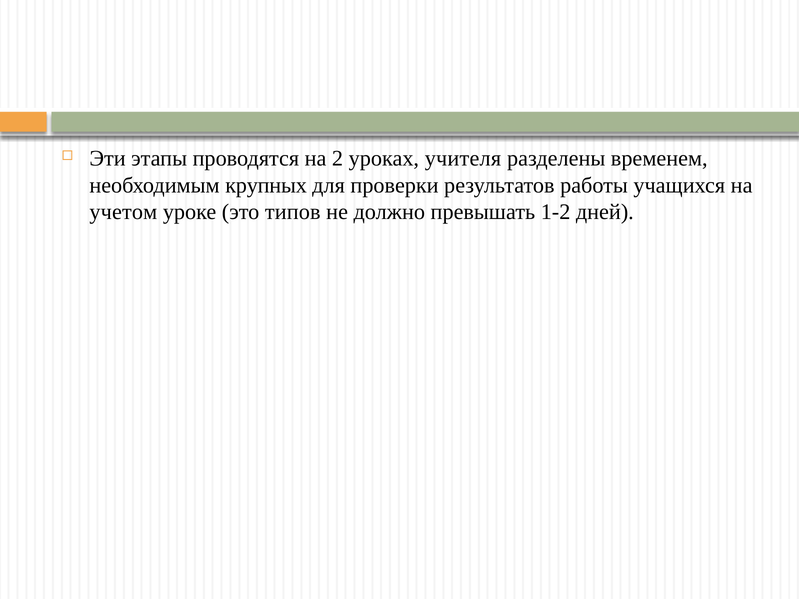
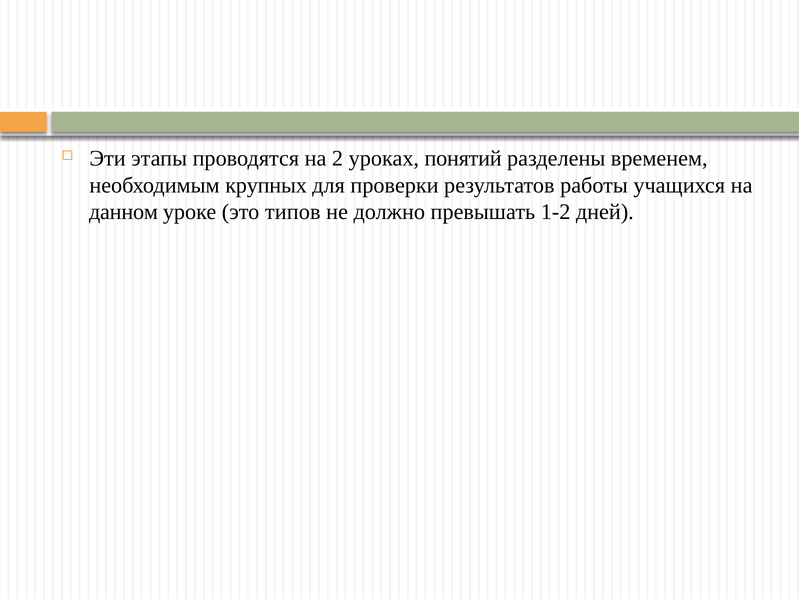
учителя: учителя -> понятий
учетом: учетом -> данном
